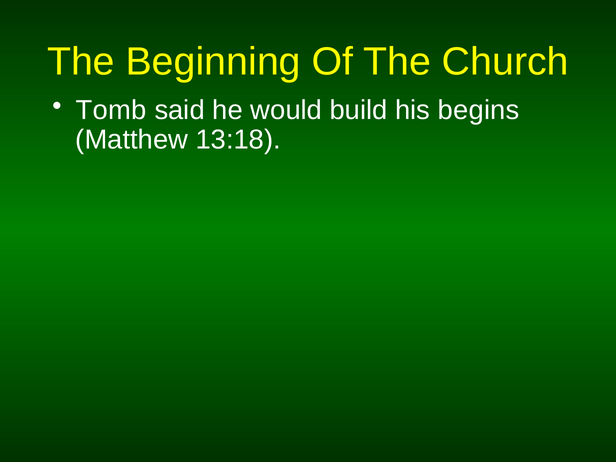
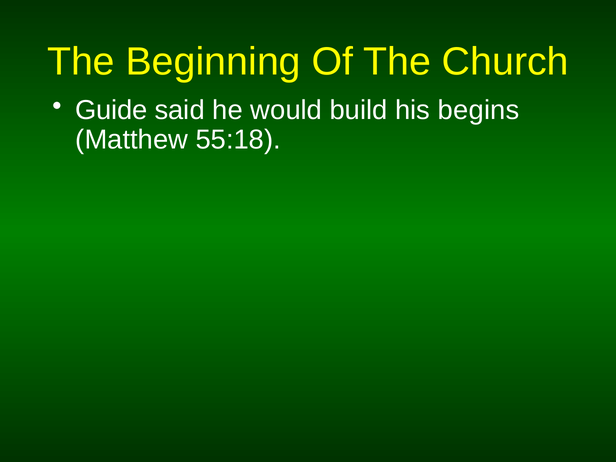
Tomb: Tomb -> Guide
13:18: 13:18 -> 55:18
